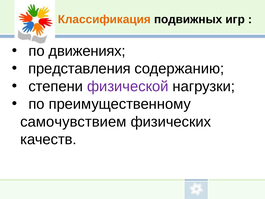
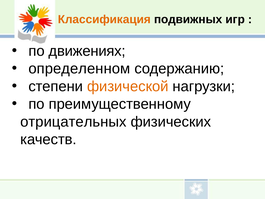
представления: представления -> определенном
физической colour: purple -> orange
самочувствием: самочувствием -> отрицательных
